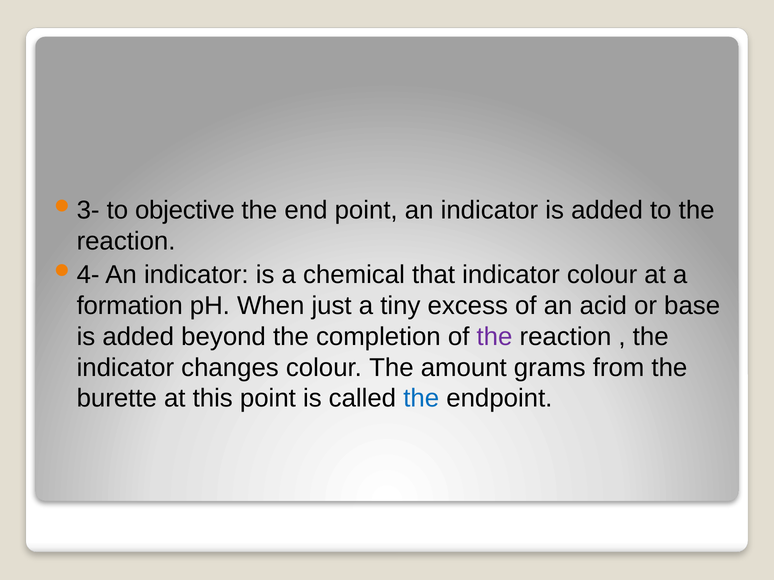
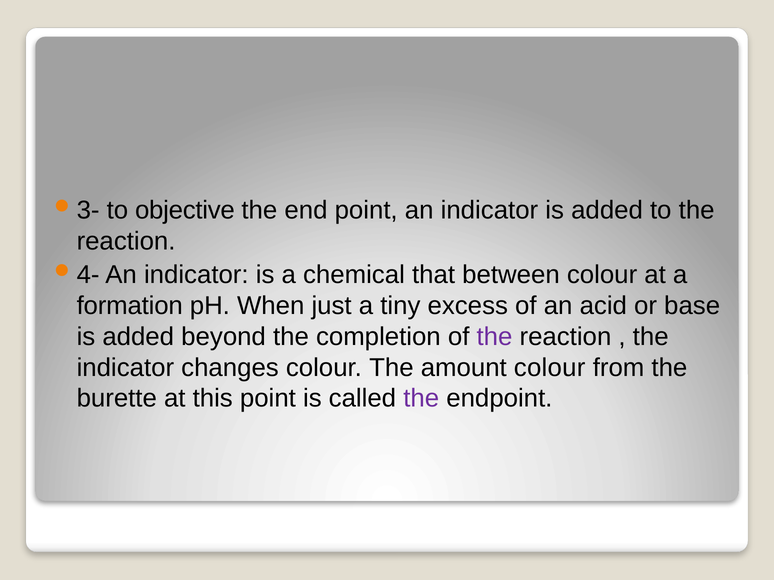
that indicator: indicator -> between
amount grams: grams -> colour
the at (421, 399) colour: blue -> purple
